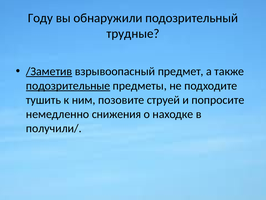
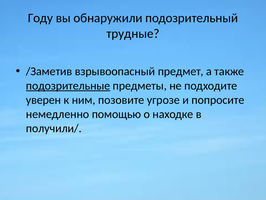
/Заметив underline: present -> none
тушить: тушить -> уверен
струей: струей -> угрозе
снижения: снижения -> помощью
